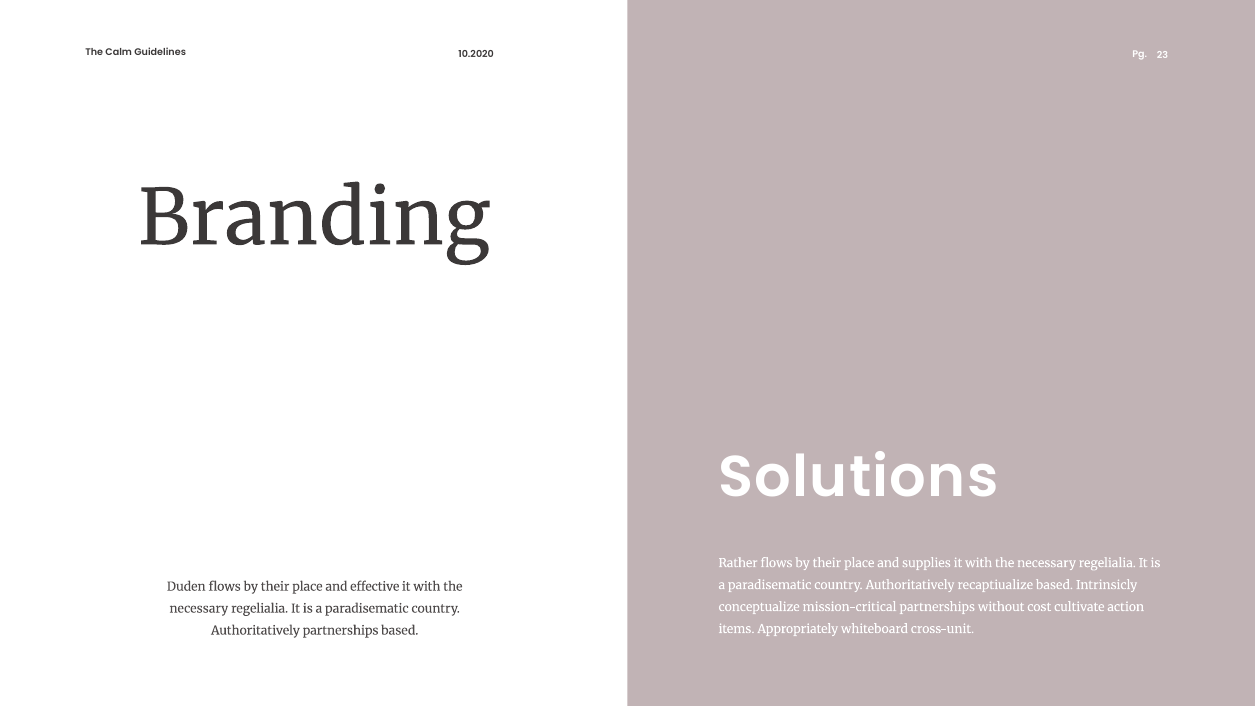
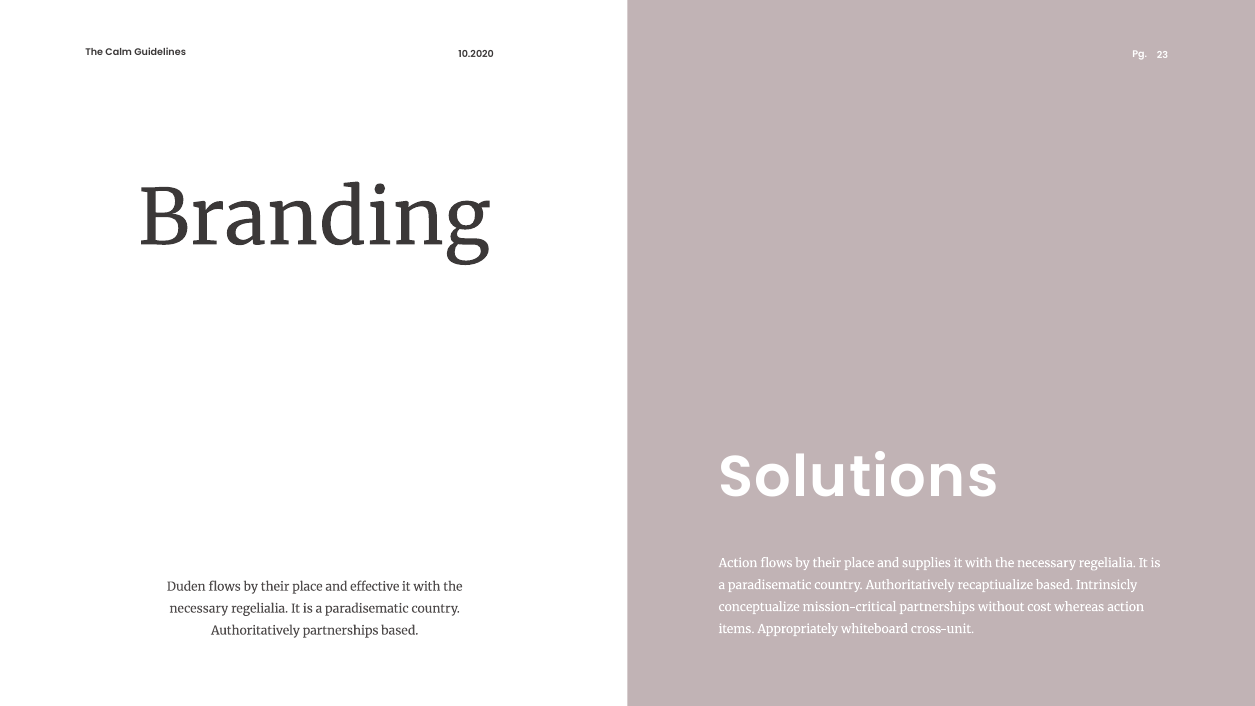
Rather at (738, 563): Rather -> Action
cultivate: cultivate -> whereas
